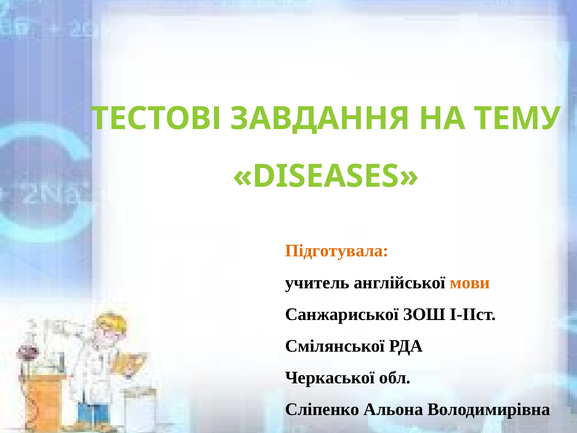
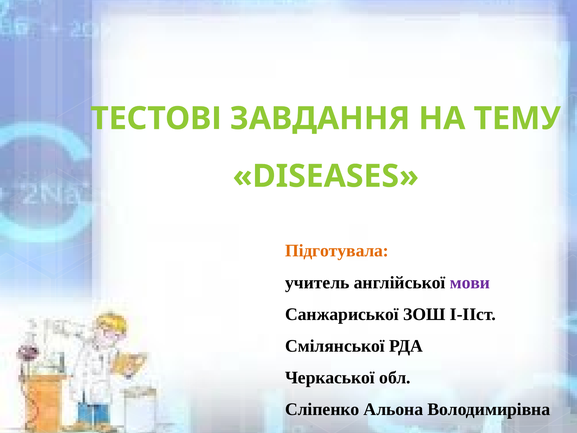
мови colour: orange -> purple
